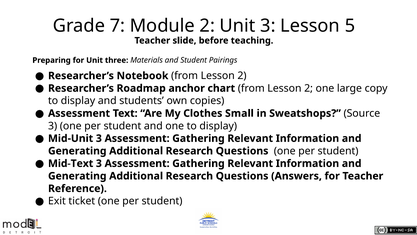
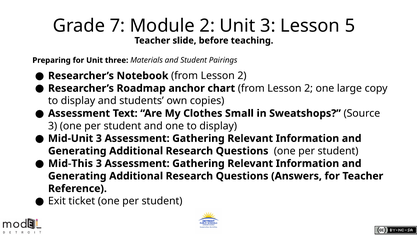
Mid-Text: Mid-Text -> Mid-This
